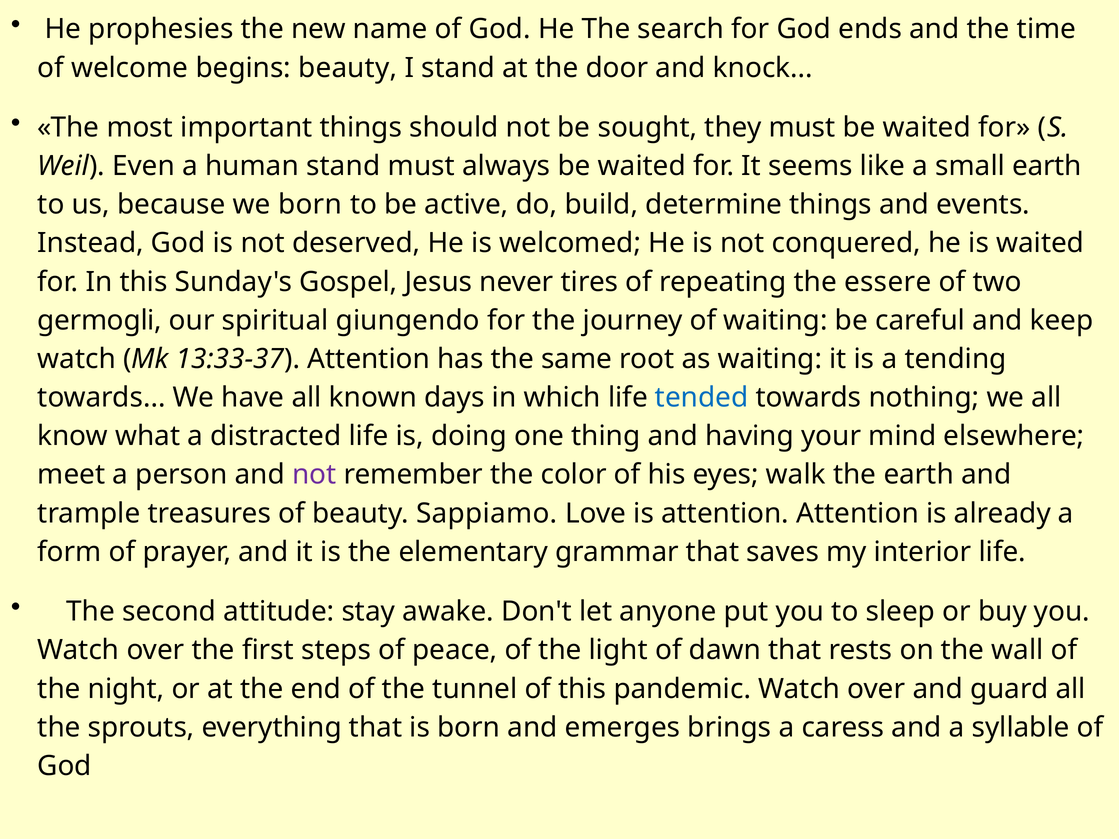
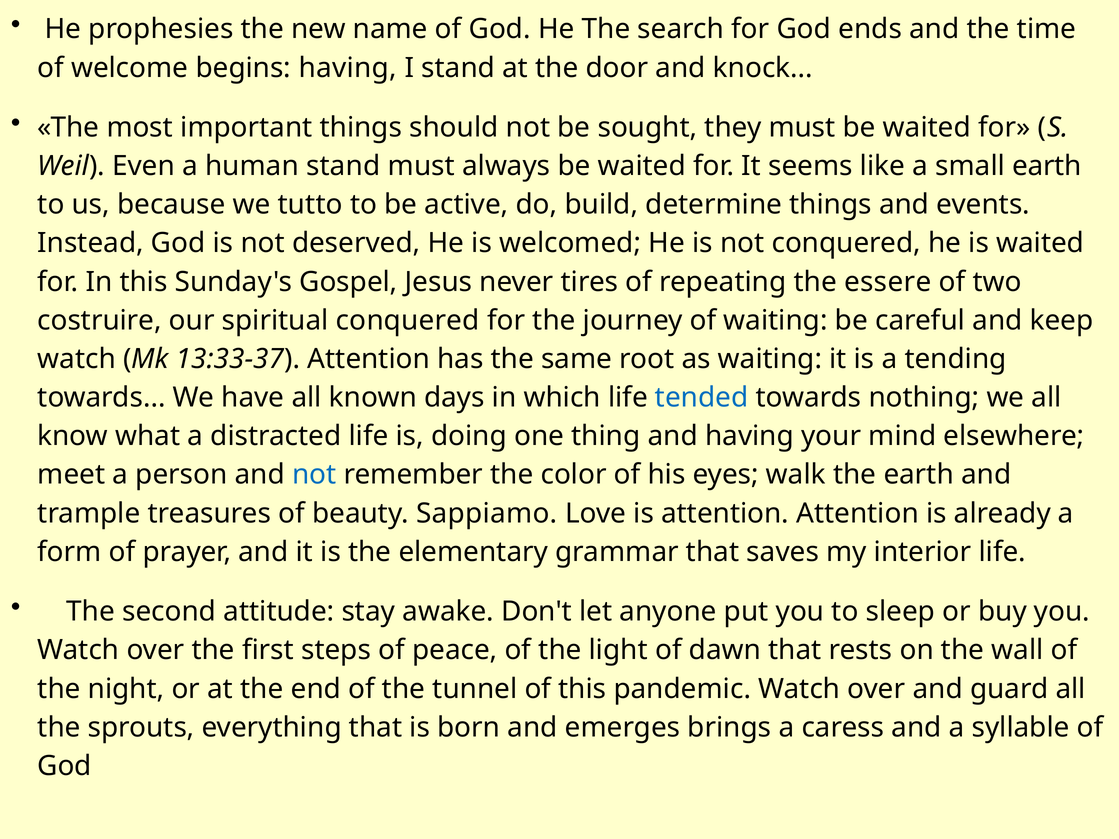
begins beauty: beauty -> having
we born: born -> tutto
germogli: germogli -> costruire
spiritual giungendo: giungendo -> conquered
not at (314, 475) colour: purple -> blue
